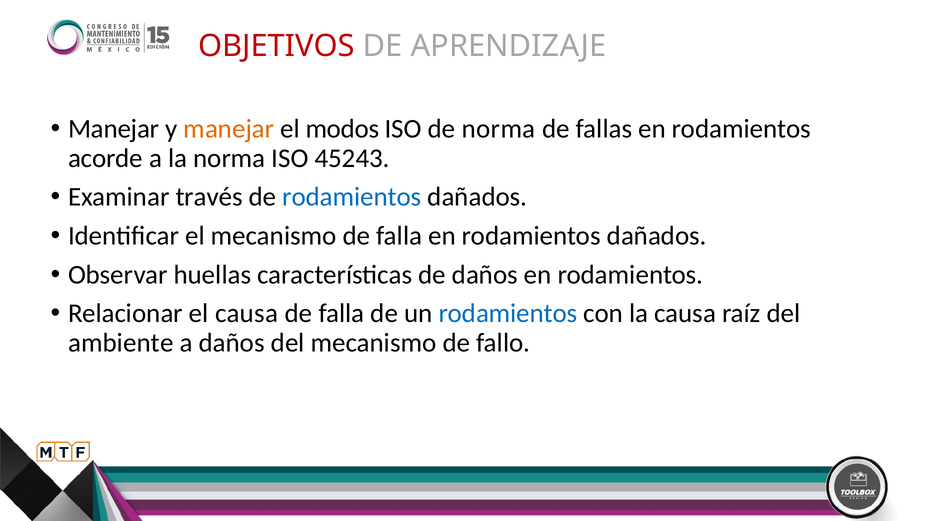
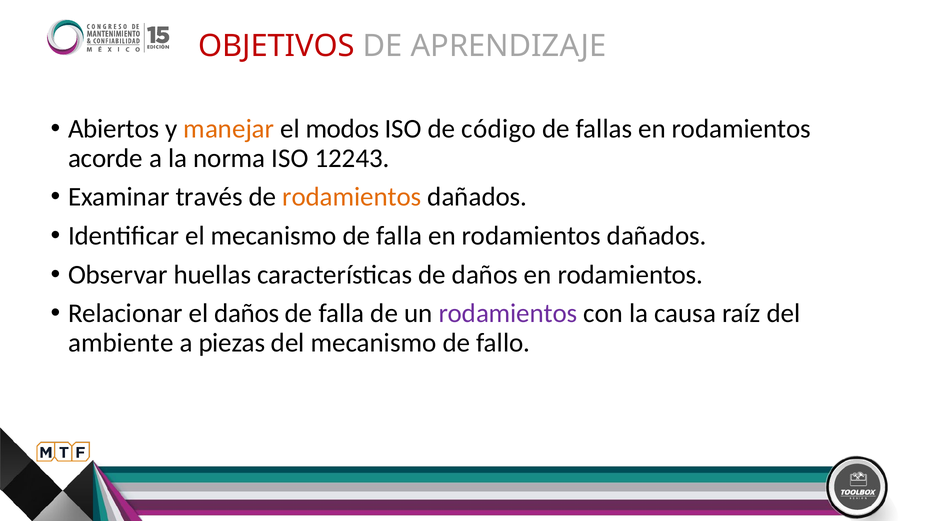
Manejar at (114, 129): Manejar -> Abiertos
de norma: norma -> código
45243: 45243 -> 12243
rodamientos at (352, 197) colour: blue -> orange
el causa: causa -> daños
rodamientos at (508, 313) colour: blue -> purple
a daños: daños -> piezas
